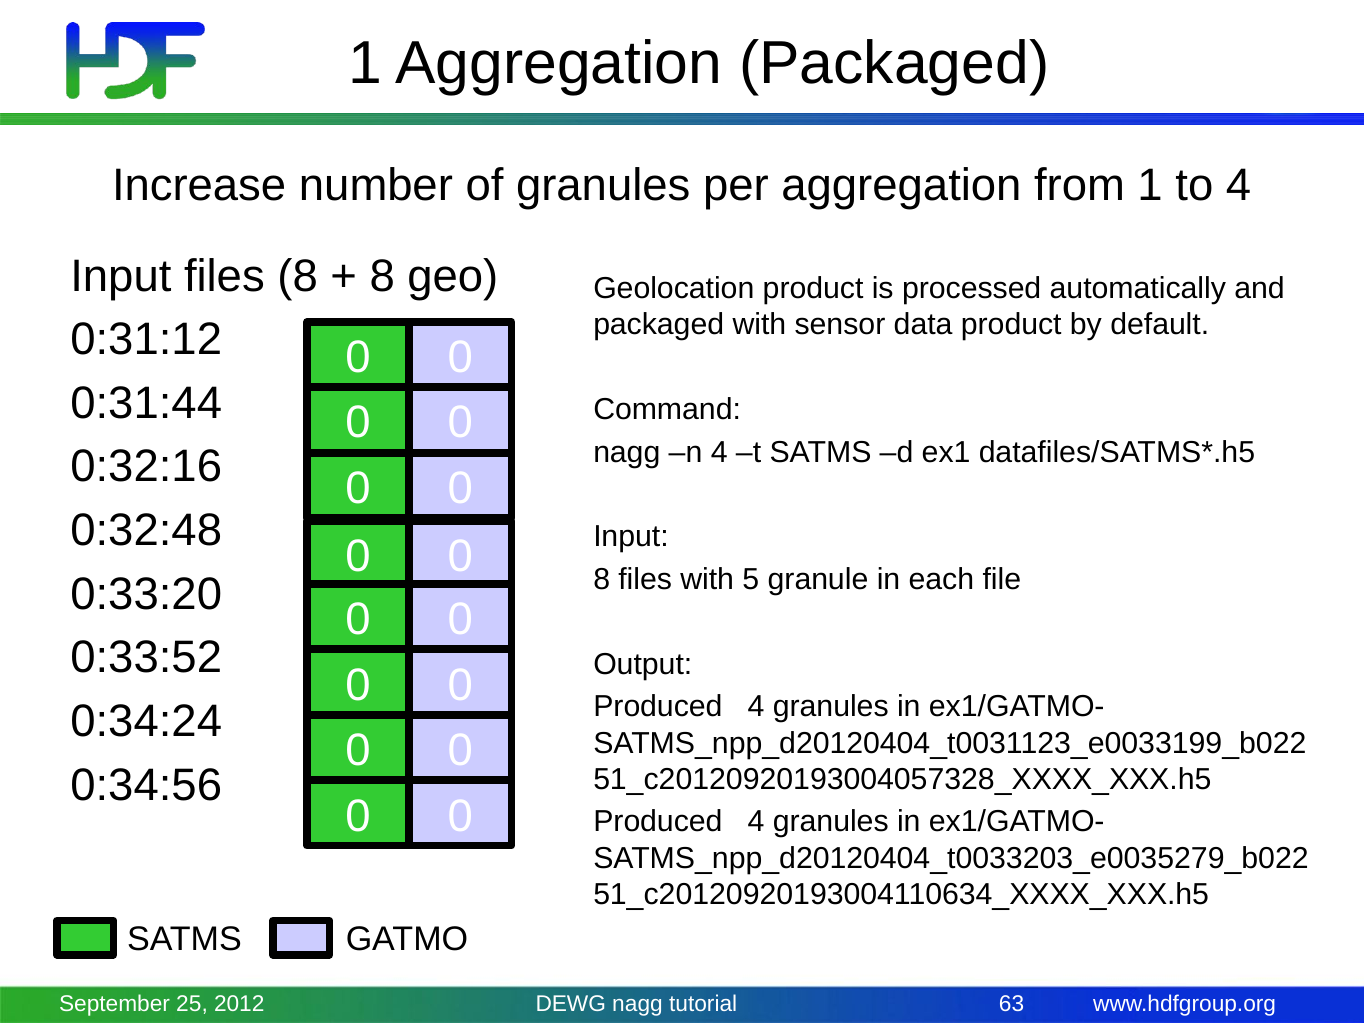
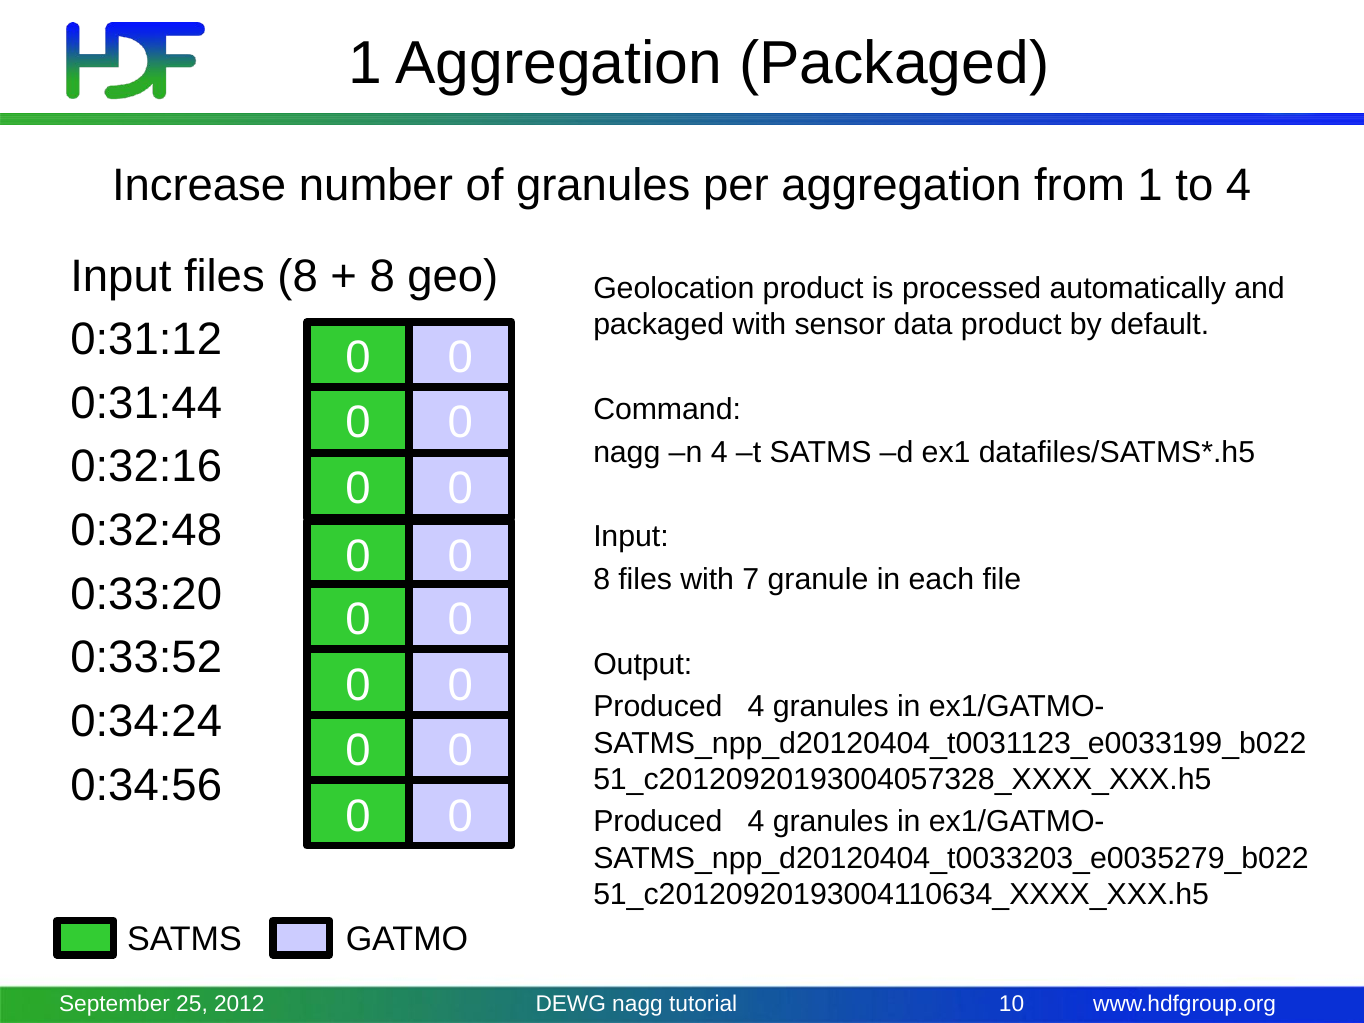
5: 5 -> 7
63: 63 -> 10
